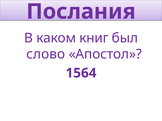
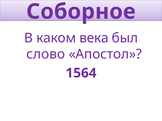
Послания: Послания -> Соборное
книг: книг -> века
